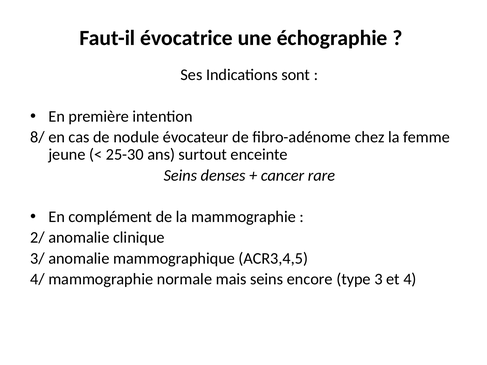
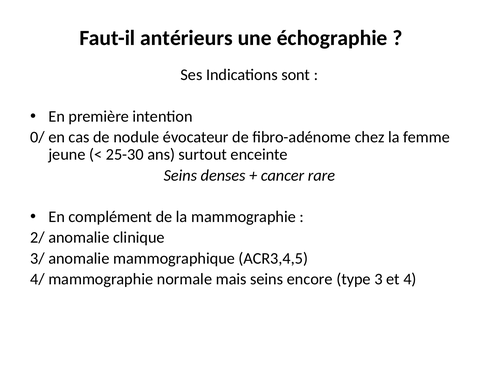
évocatrice: évocatrice -> antérieurs
8/: 8/ -> 0/
